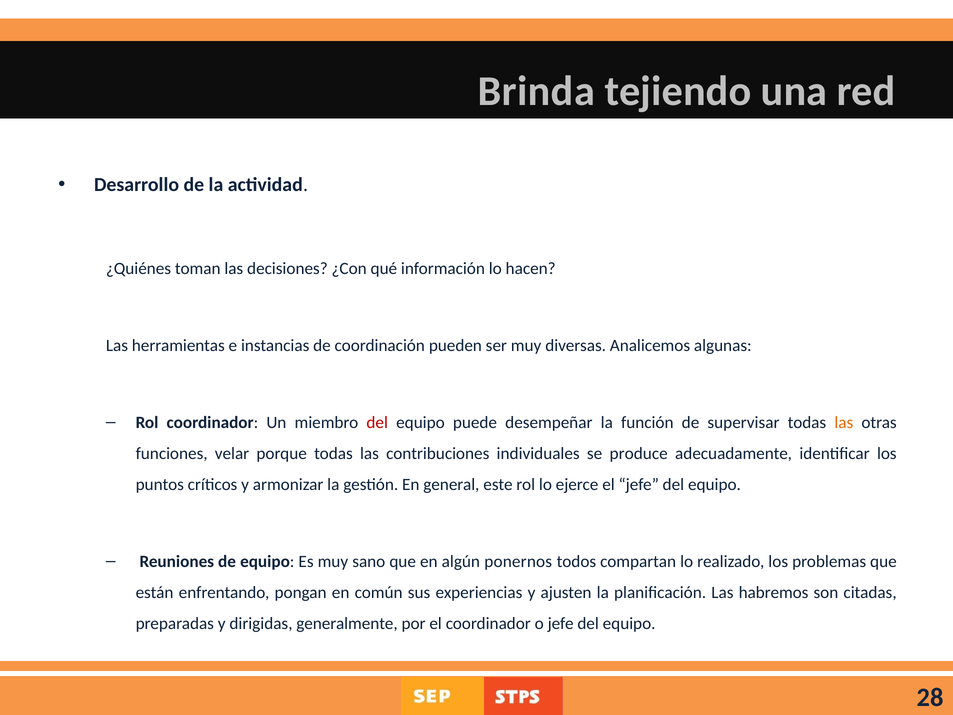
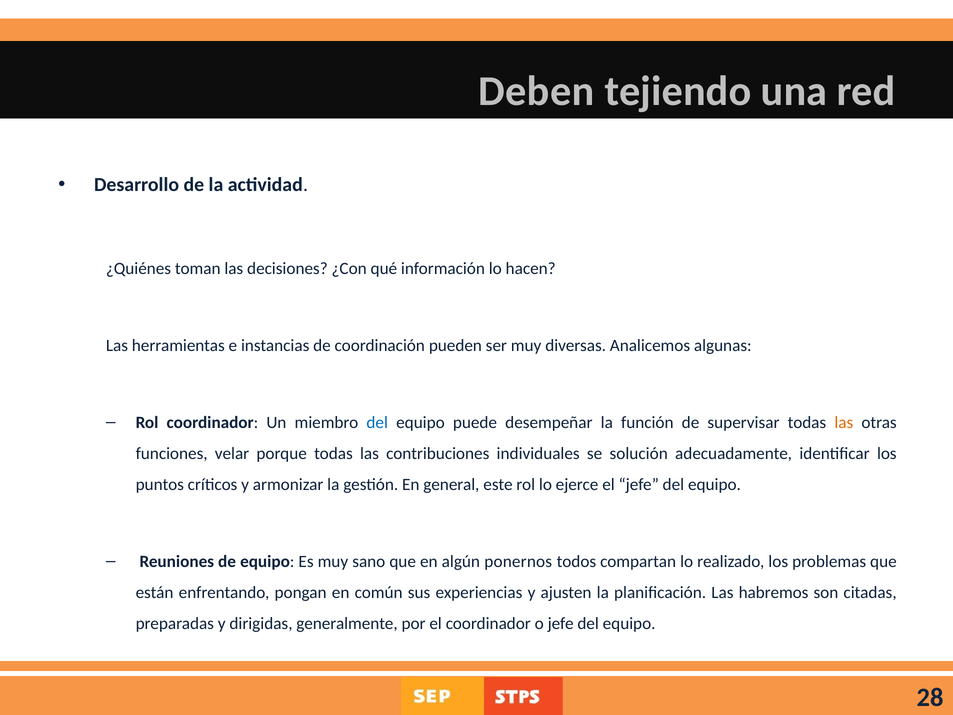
Brinda: Brinda -> Deben
del at (377, 422) colour: red -> blue
produce: produce -> solución
